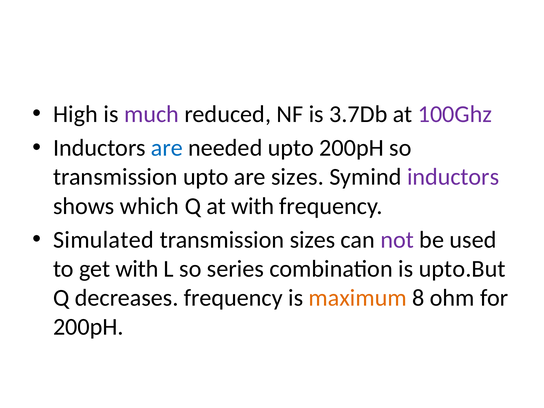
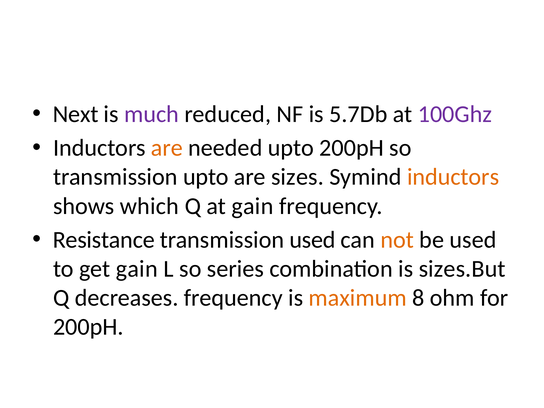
High: High -> Next
3.7Db: 3.7Db -> 5.7Db
are at (167, 148) colour: blue -> orange
inductors at (453, 177) colour: purple -> orange
at with: with -> gain
Simulated: Simulated -> Resistance
transmission sizes: sizes -> used
not colour: purple -> orange
get with: with -> gain
upto.But: upto.But -> sizes.But
